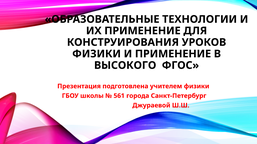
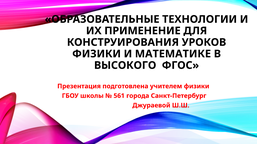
И ПРИМЕНЕНИЕ: ПРИМЕНЕНИЕ -> МАТЕМАТИКЕ
